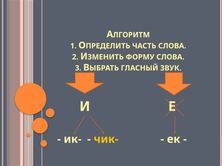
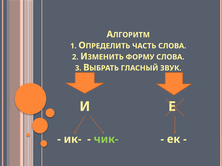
чик- colour: yellow -> light green
